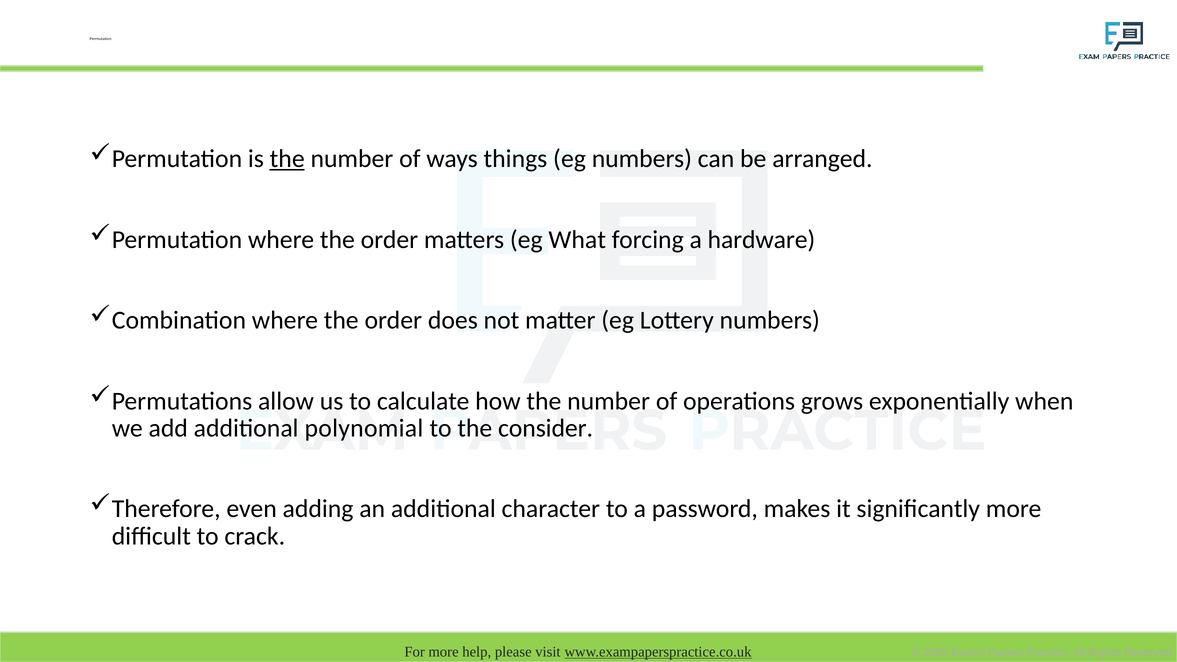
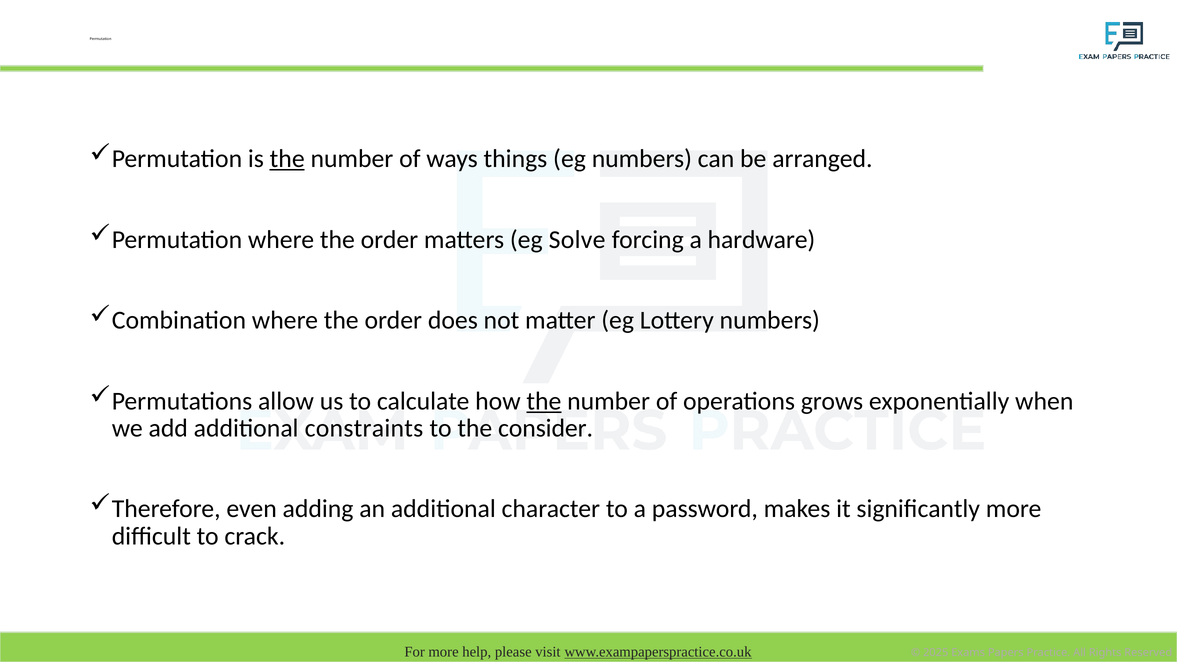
What: What -> Solve
the at (544, 401) underline: none -> present
polynomial: polynomial -> constraints
